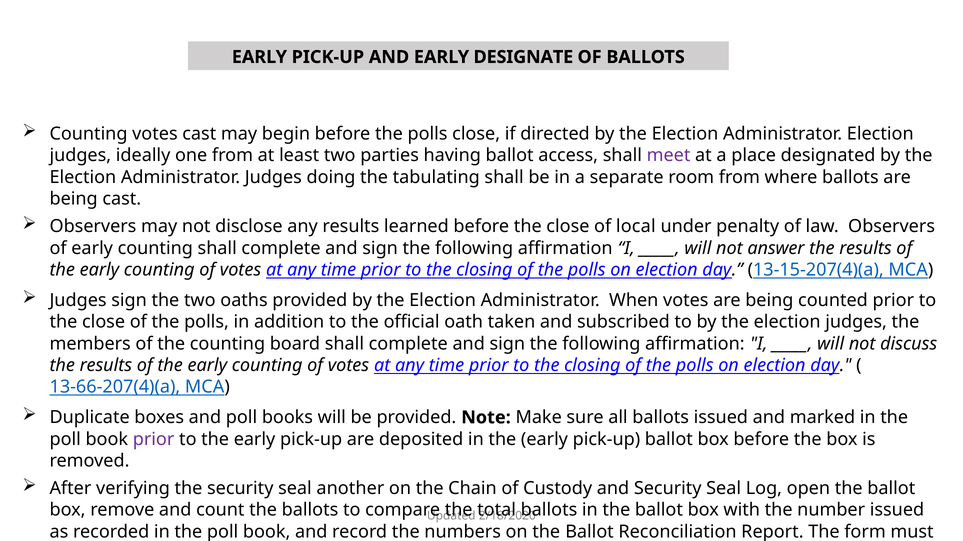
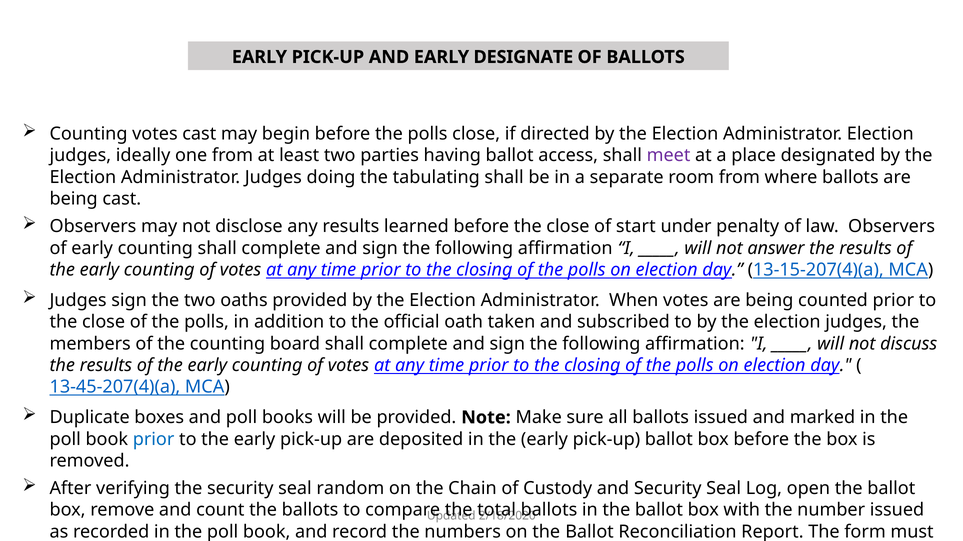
local: local -> start
13-66-207(4)(a: 13-66-207(4)(a -> 13-45-207(4)(a
prior at (154, 440) colour: purple -> blue
another: another -> random
